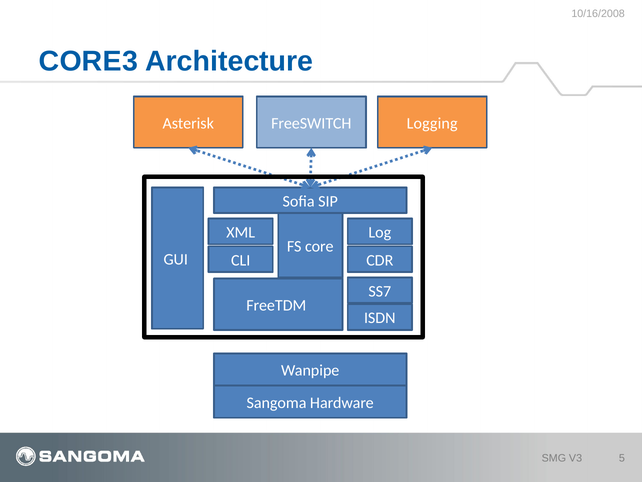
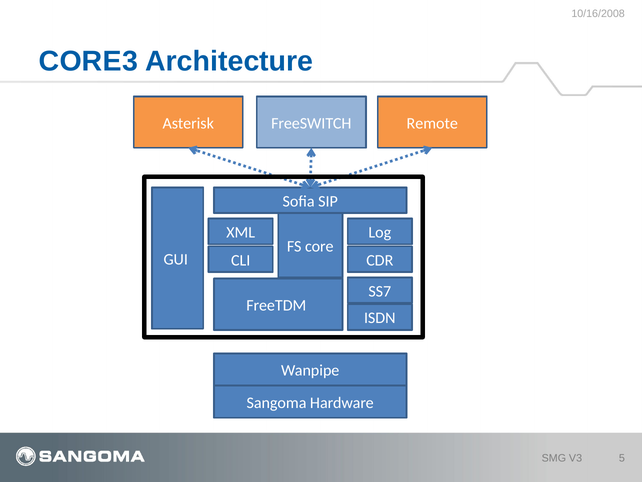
Logging: Logging -> Remote
